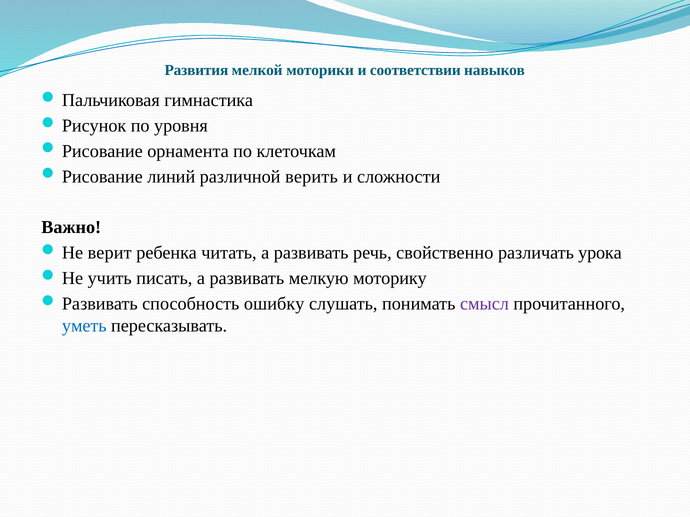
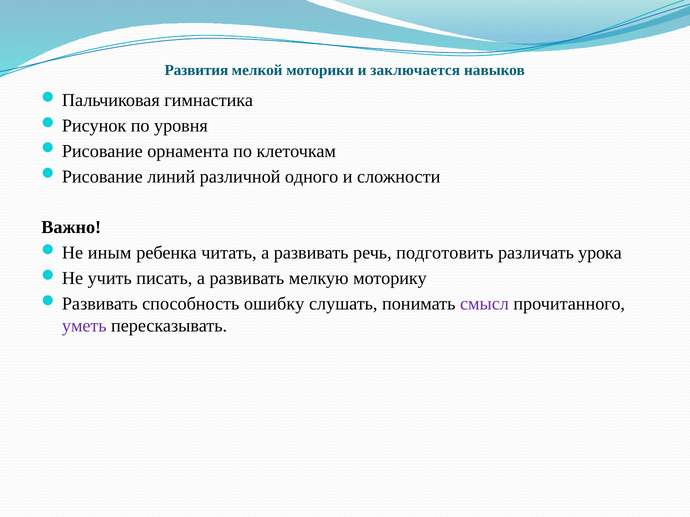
соответствии: соответствии -> заключается
верить: верить -> одного
верит: верит -> иным
свойственно: свойственно -> подготовить
уметь colour: blue -> purple
